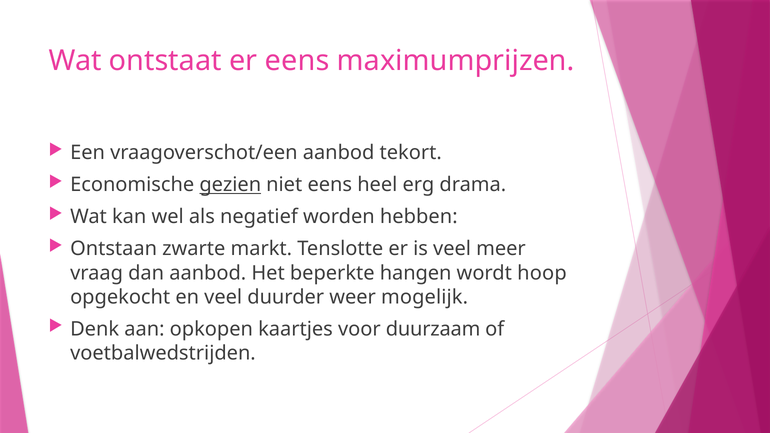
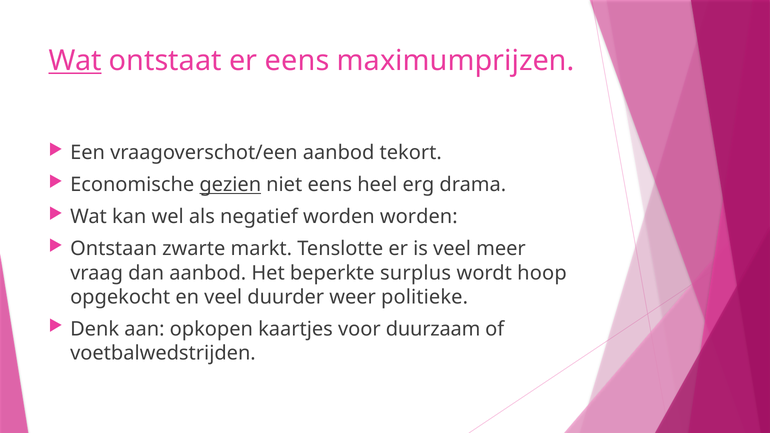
Wat at (75, 61) underline: none -> present
worden hebben: hebben -> worden
hangen: hangen -> surplus
mogelijk: mogelijk -> politieke
